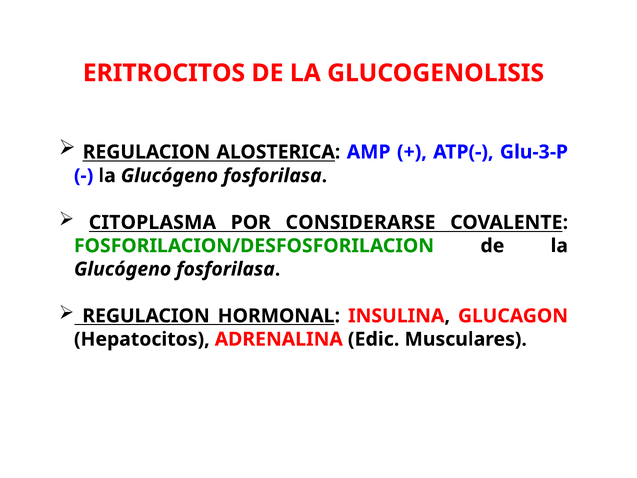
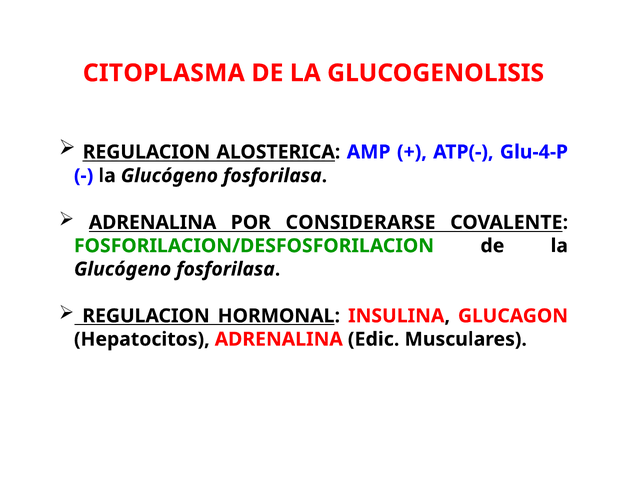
ERITROCITOS: ERITROCITOS -> CITOPLASMA
Glu-3-P: Glu-3-P -> Glu-4-P
CITOPLASMA at (152, 222): CITOPLASMA -> ADRENALINA
